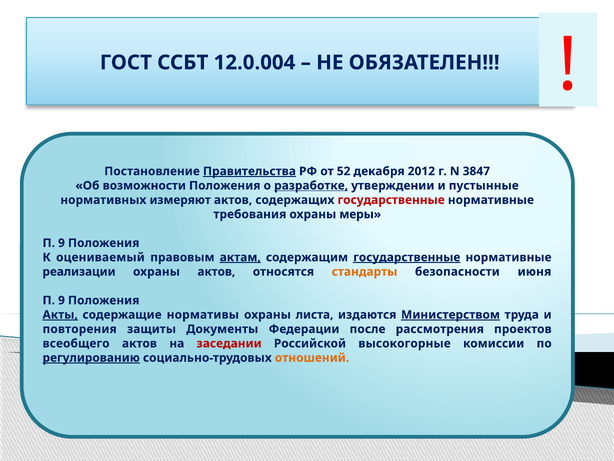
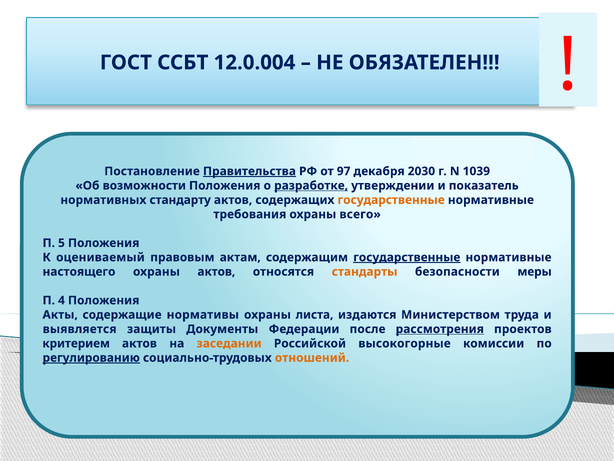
52: 52 -> 97
2012: 2012 -> 2030
3847: 3847 -> 1039
пустынные: пустынные -> показатель
измеряют: измеряют -> стандарту
государственные at (391, 200) colour: red -> orange
меры: меры -> всего
9 at (61, 243): 9 -> 5
актам underline: present -> none
реализации: реализации -> настоящего
июня: июня -> меры
9 at (61, 300): 9 -> 4
Акты underline: present -> none
Министерством underline: present -> none
повторения: повторения -> выявляется
рассмотрения underline: none -> present
всеобщего: всеобщего -> критерием
заседании colour: red -> orange
